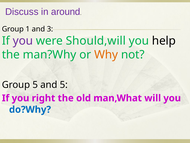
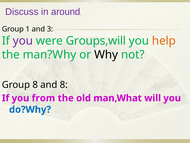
Should,will: Should,will -> Groups,will
help colour: black -> orange
Why colour: orange -> black
Group 5: 5 -> 8
and 5: 5 -> 8
right: right -> from
